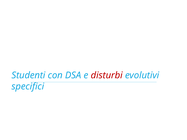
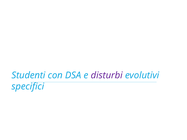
disturbi colour: red -> purple
